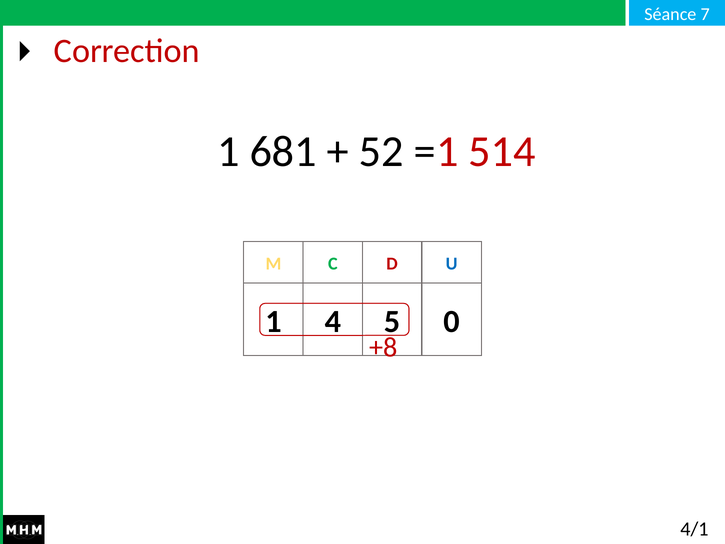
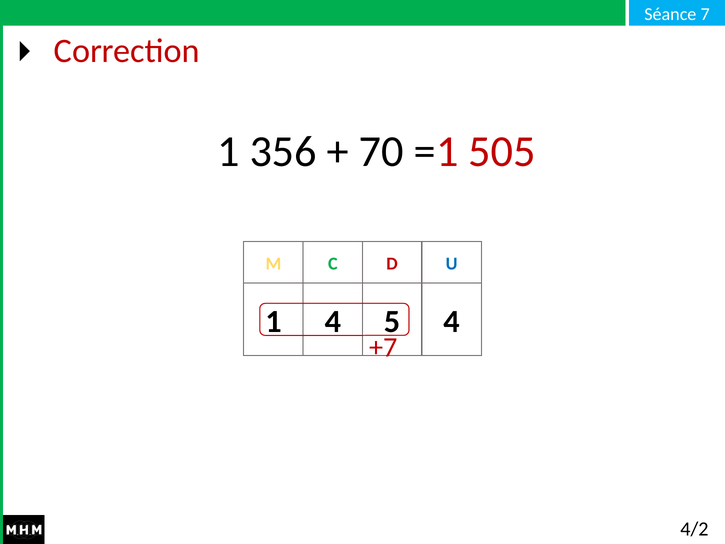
681: 681 -> 356
52: 52 -> 70
514: 514 -> 505
5 0: 0 -> 4
+8: +8 -> +7
4/1: 4/1 -> 4/2
